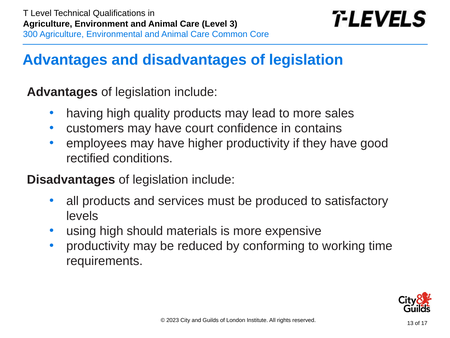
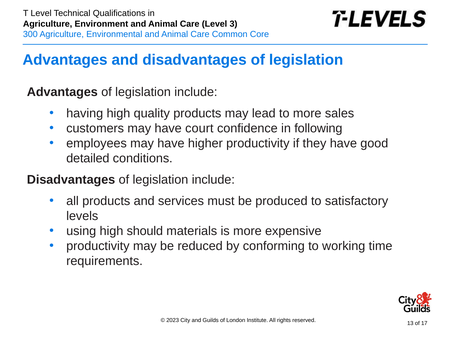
contains: contains -> following
rectified: rectified -> detailed
